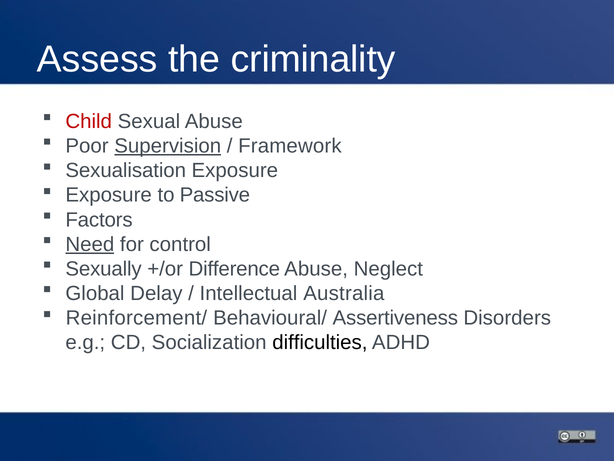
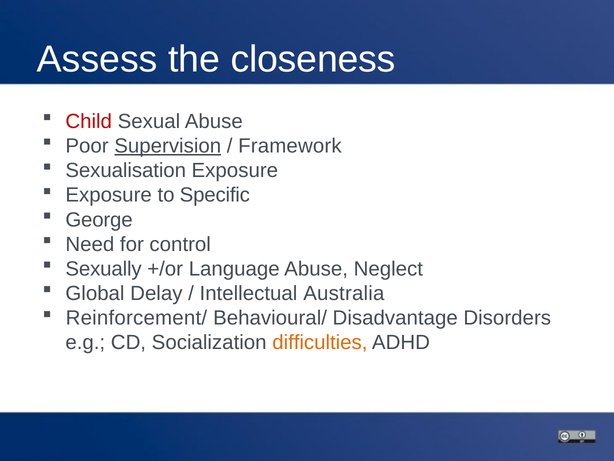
criminality: criminality -> closeness
Passive: Passive -> Specific
Factors: Factors -> George
Need underline: present -> none
Difference: Difference -> Language
Assertiveness: Assertiveness -> Disadvantage
difficulties colour: black -> orange
